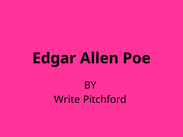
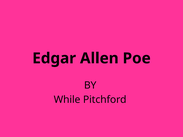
Write: Write -> While
